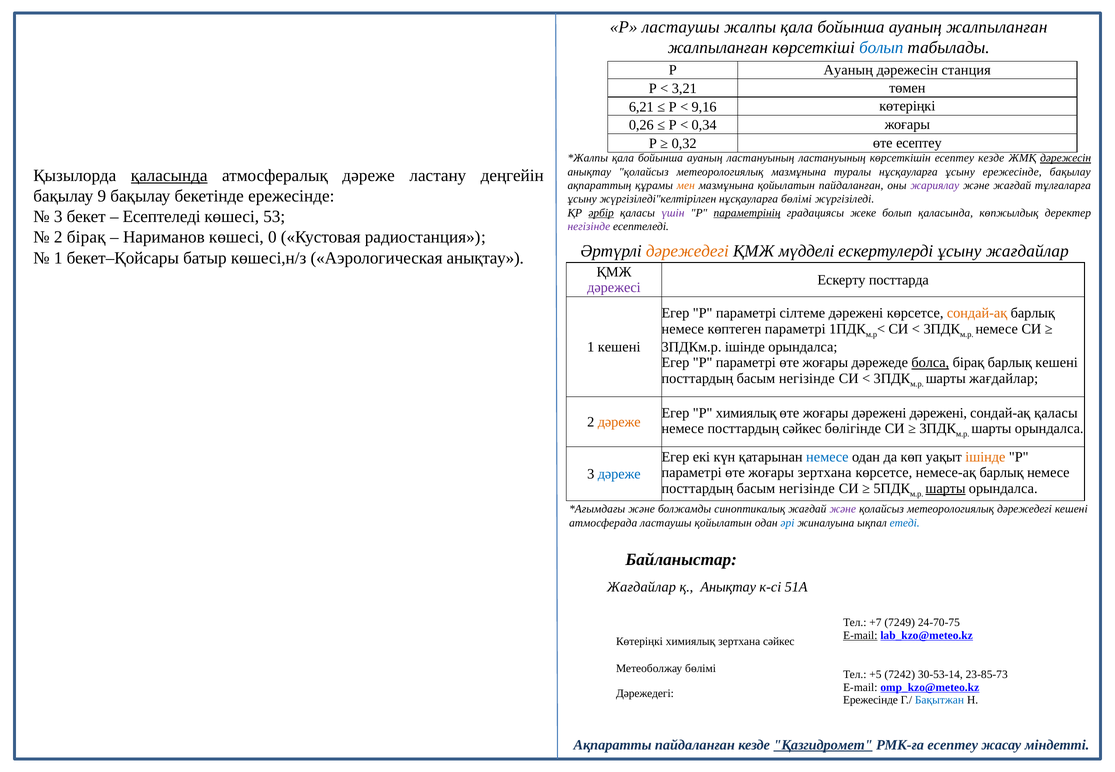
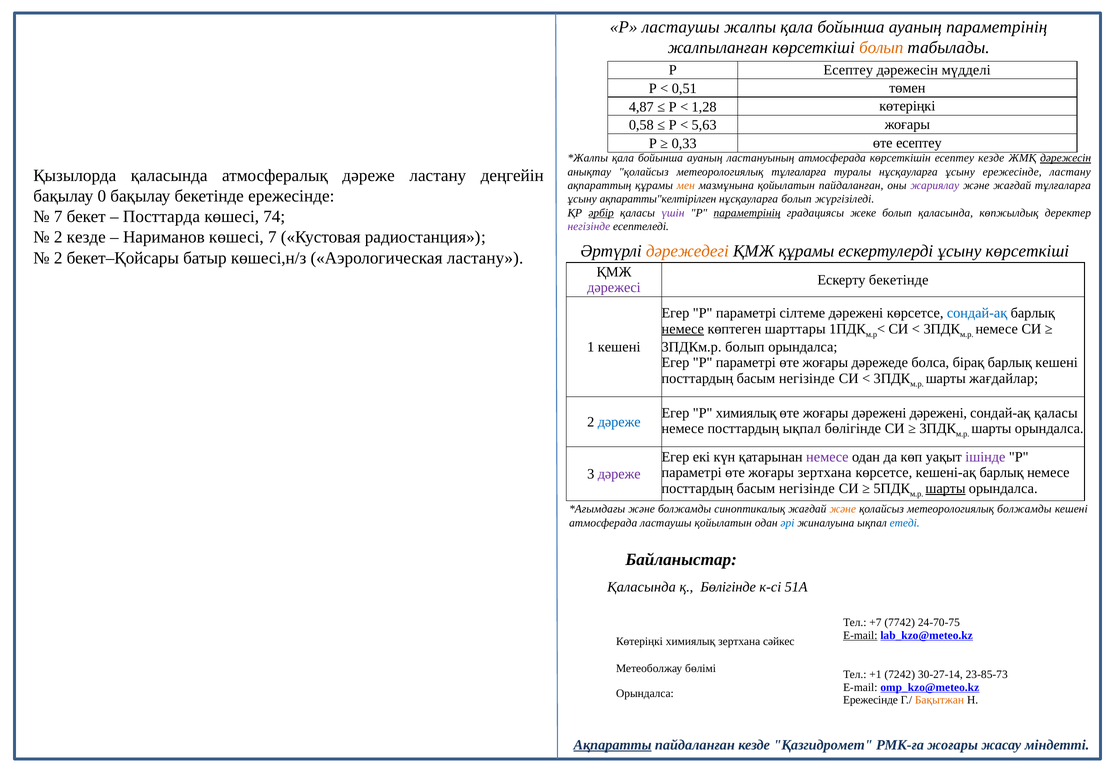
ауаның жалпыланған: жалпыланған -> параметрінің
болып at (881, 48) colour: blue -> orange
Р Ауаның: Ауаның -> Есептеу
станция: станция -> мүдделі
3,21: 3,21 -> 0,51
6,21: 6,21 -> 4,87
9,16: 9,16 -> 1,28
0,26: 0,26 -> 0,58
0,34: 0,34 -> 5,63
0,32: 0,32 -> 0,33
ластануының ластануының: ластануының -> атмосферада
метеорологиялық мазмұнына: мазмұнына -> тұлғаларға
ережесінде бақылау: бақылау -> ластану
қаласында at (169, 176) underline: present -> none
9: 9 -> 0
жүргізіледі"келтірілген: жүргізіледі"келтірілген -> ақпаратты"келтірілген
нұсқауларға бөлімі: бөлімі -> болып
3 at (58, 217): 3 -> 7
Есептеледі at (162, 217): Есептеледі -> Посттарда
53: 53 -> 74
2 бірақ: бірақ -> кезде
көшесі 0: 0 -> 7
ҚМЖ мүдделі: мүдделі -> құрамы
ұсыну жағдайлар: жағдайлар -> көрсеткіші
1 at (58, 258): 1 -> 2
Аэрологическая анықтау: анықтау -> ластану
Ескерту посттарда: посттарда -> бекетінде
сондай-ақ at (977, 313) colour: orange -> blue
немесе at (683, 329) underline: none -> present
көптеген параметрі: параметрі -> шарттары
3ПДКм.р ішінде: ішінде -> болып
болса underline: present -> none
дәреже at (619, 422) colour: orange -> blue
посттардың сәйкес: сәйкес -> ықпал
немесе at (827, 457) colour: blue -> purple
ішінде at (985, 457) colour: orange -> purple
немесе-ақ: немесе-ақ -> кешені-ақ
дәреже at (619, 474) colour: blue -> purple
және at (843, 509) colour: purple -> orange
метеорологиялық дәрежедегі: дәрежедегі -> болжамды
Жағдайлар at (641, 587): Жағдайлар -> Қаласында
қ Анықтау: Анықтау -> Бөлігінде
7249: 7249 -> 7742
+5: +5 -> +1
30-53-14: 30-53-14 -> 30-27-14
Дәрежедегі at (645, 694): Дәрежедегі -> Орындалса
Бақытжан colour: blue -> orange
Ақпаратты underline: none -> present
Қазгидромет underline: present -> none
РМК-ға есептеу: есептеу -> жоғары
